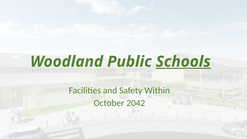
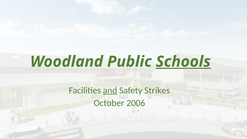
and underline: none -> present
Within: Within -> Strikes
2042: 2042 -> 2006
